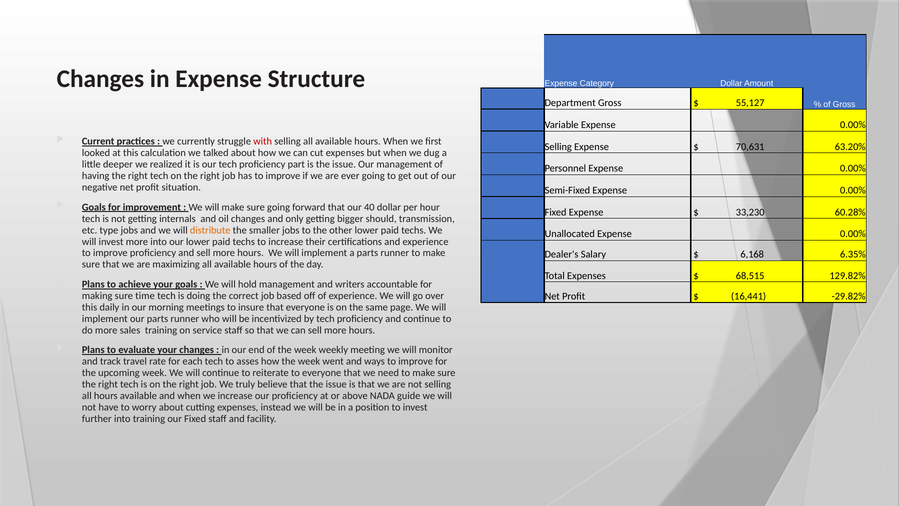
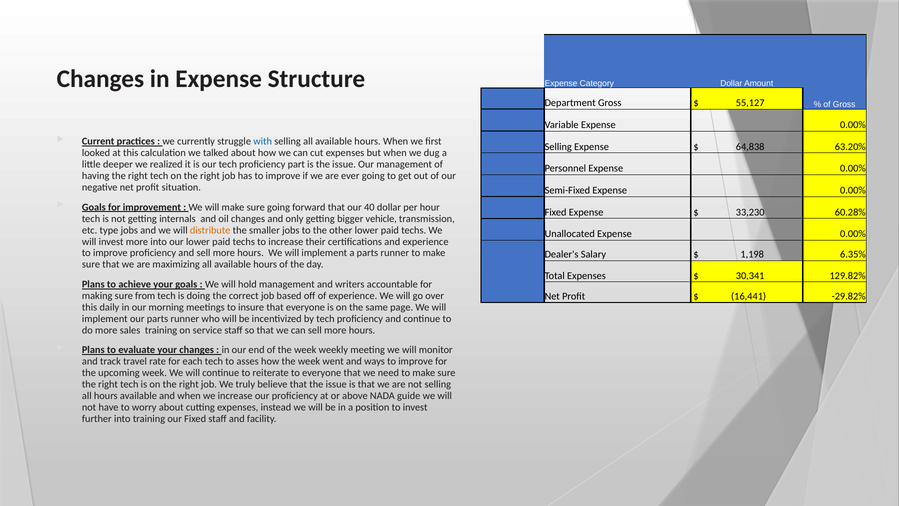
with colour: red -> blue
70,631: 70,631 -> 64,838
should: should -> vehicle
6,168: 6,168 -> 1,198
68,515: 68,515 -> 30,341
time: time -> from
